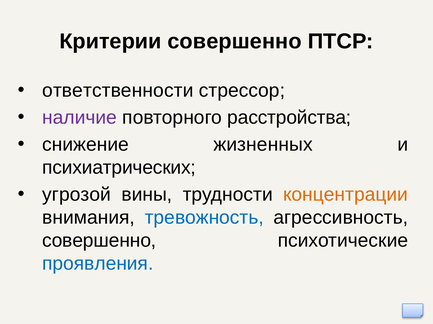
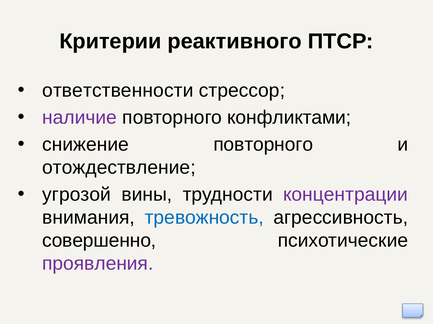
Критерии совершенно: совершенно -> реактивного
расстройства: расстройства -> конфликтами
снижение жизненных: жизненных -> повторного
психиатрических: психиатрических -> отождествление
концентрации colour: orange -> purple
проявления colour: blue -> purple
